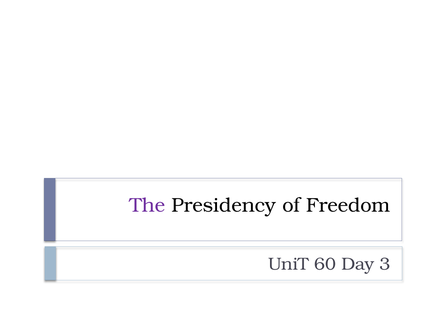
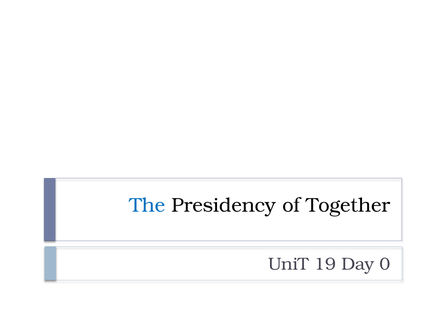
The colour: purple -> blue
Freedom: Freedom -> Together
60: 60 -> 19
3: 3 -> 0
